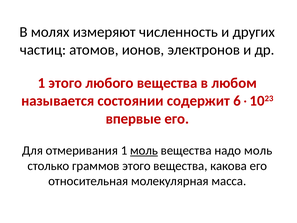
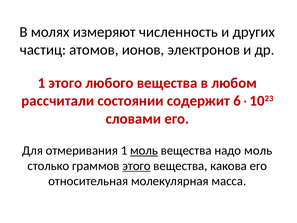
называется: называется -> рассчитали
впервые: впервые -> словами
этого at (136, 166) underline: none -> present
